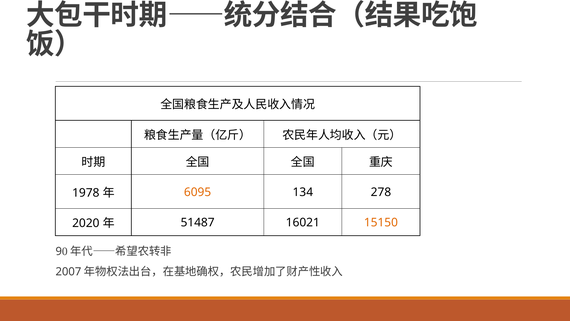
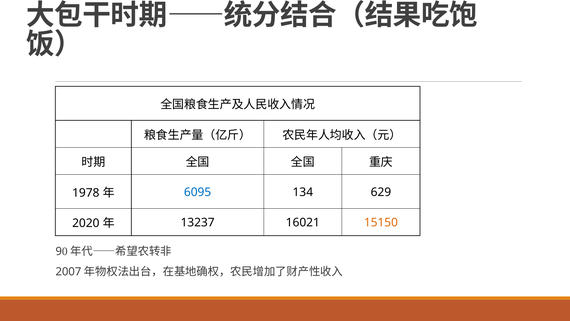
6095 colour: orange -> blue
278: 278 -> 629
51487: 51487 -> 13237
